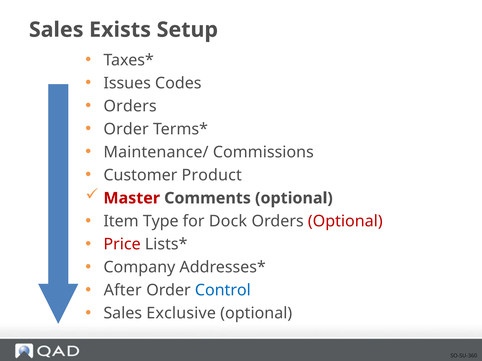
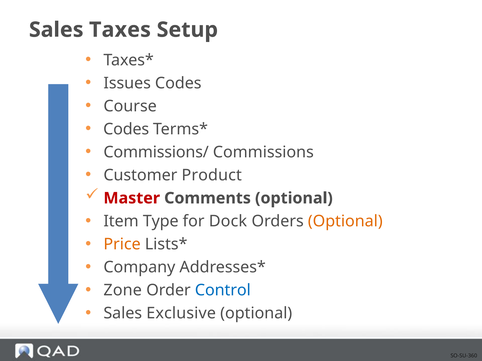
Exists: Exists -> Taxes
Orders at (130, 106): Orders -> Course
Order at (126, 129): Order -> Codes
Maintenance/: Maintenance/ -> Commissions/
Optional at (345, 221) colour: red -> orange
Price colour: red -> orange
After: After -> Zone
